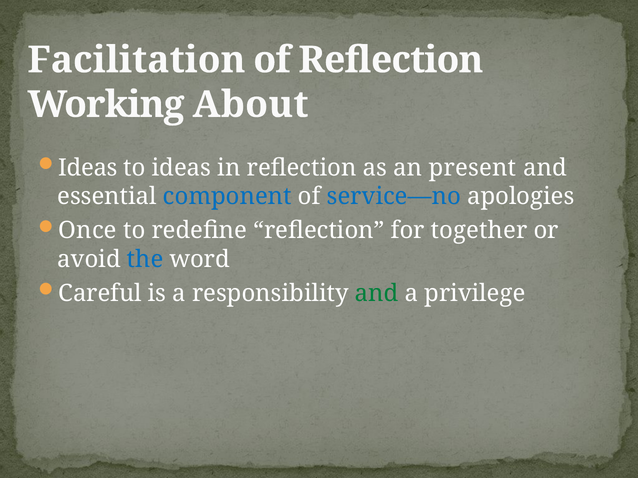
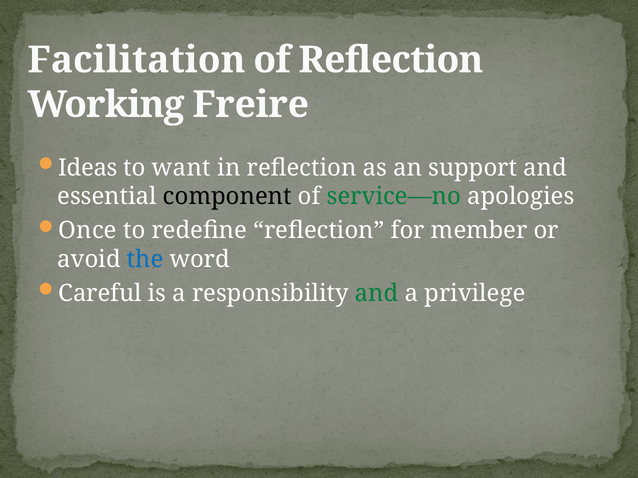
About: About -> Freire
to ideas: ideas -> want
present: present -> support
component colour: blue -> black
service—no colour: blue -> green
together: together -> member
